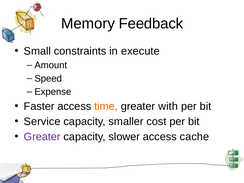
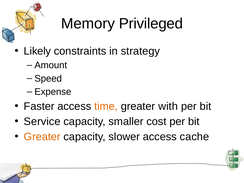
Feedback: Feedback -> Privileged
Small: Small -> Likely
execute: execute -> strategy
Greater at (42, 137) colour: purple -> orange
